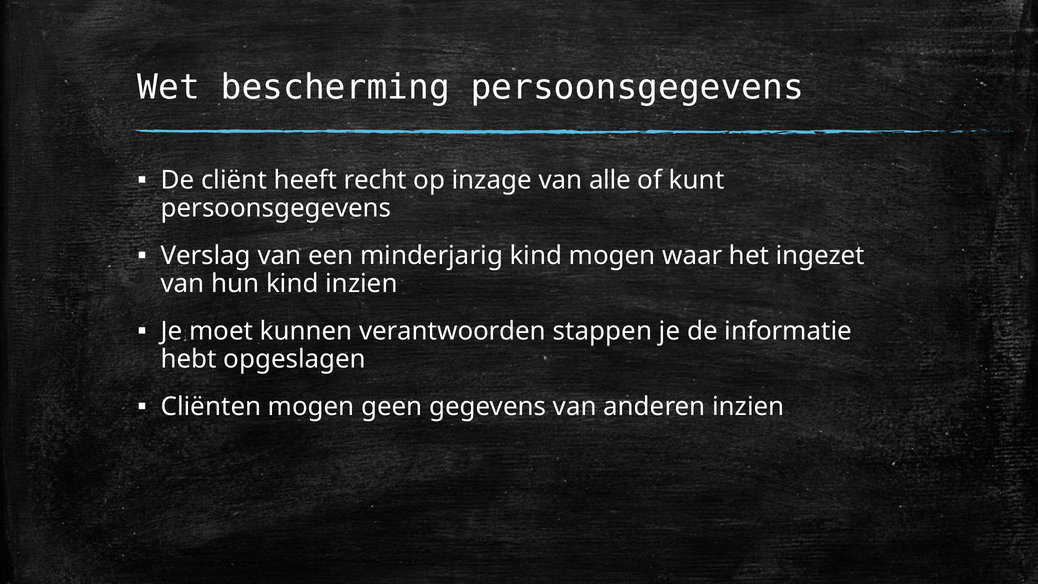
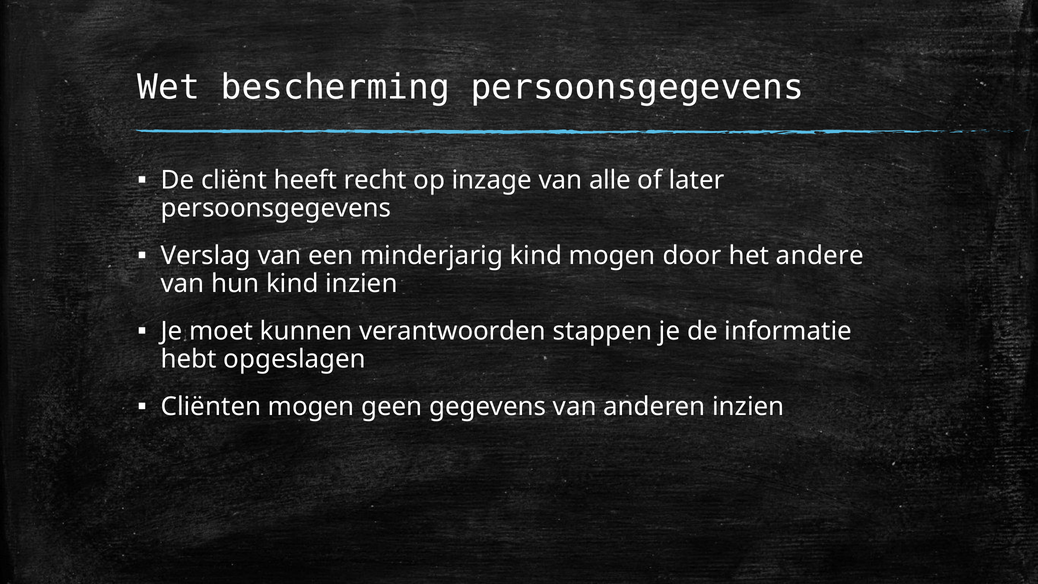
kunt: kunt -> later
waar: waar -> door
ingezet: ingezet -> andere
